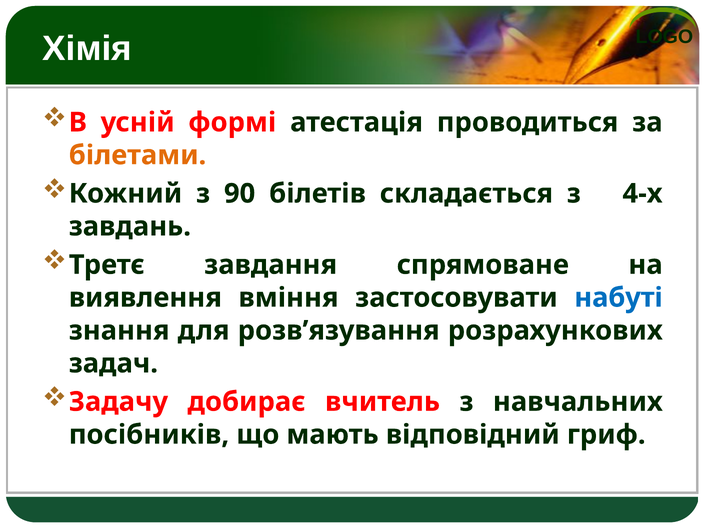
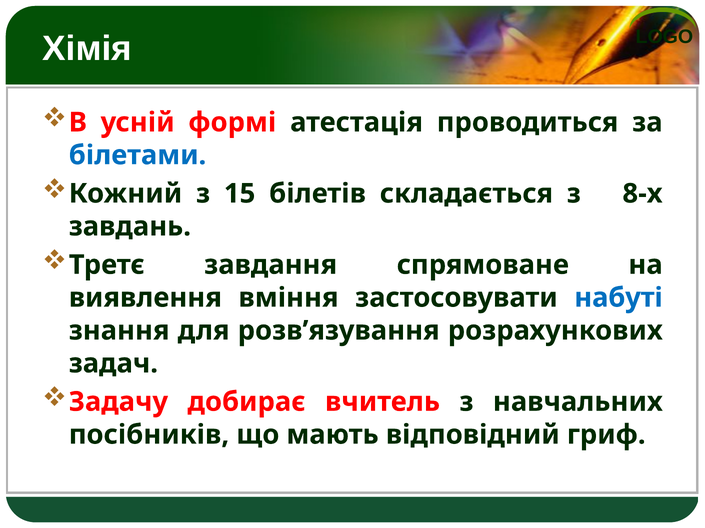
білетами colour: orange -> blue
90: 90 -> 15
4-х: 4-х -> 8-х
